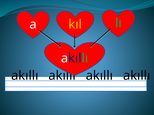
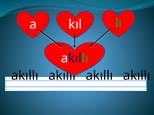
kıl colour: yellow -> white
